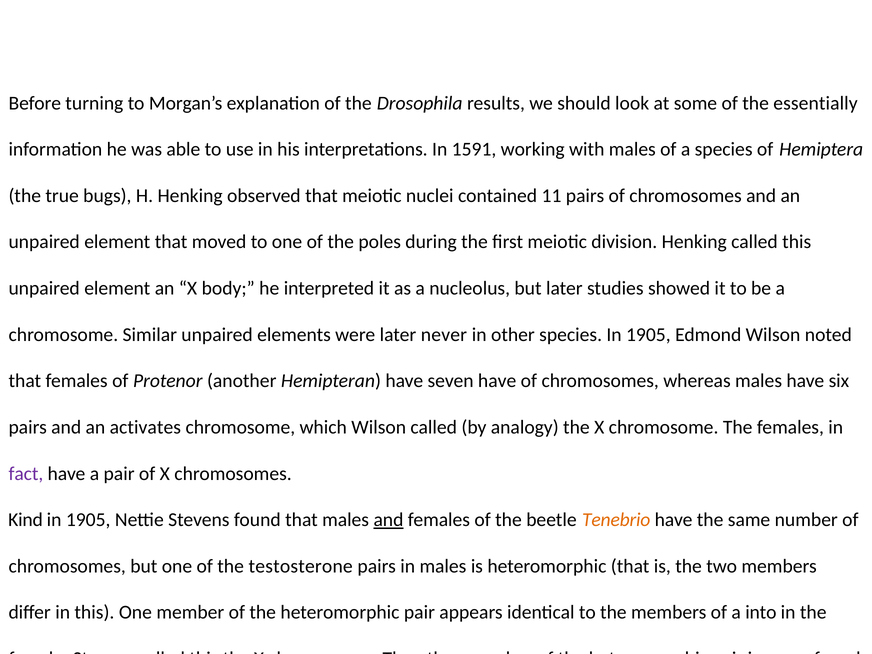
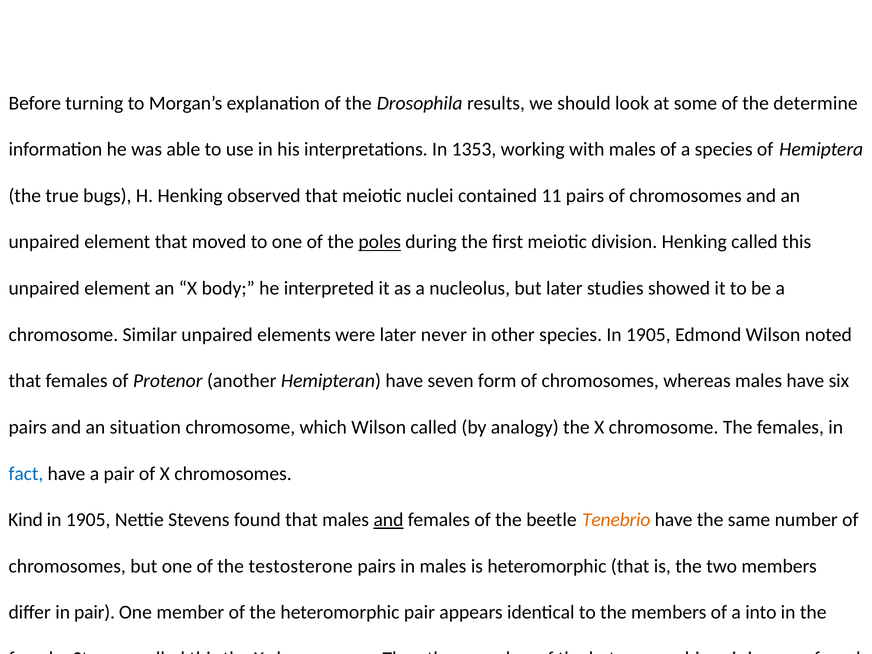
essentially: essentially -> determine
1591: 1591 -> 1353
poles underline: none -> present
seven have: have -> form
an activates: activates -> situation
fact colour: purple -> blue
in this: this -> pair
